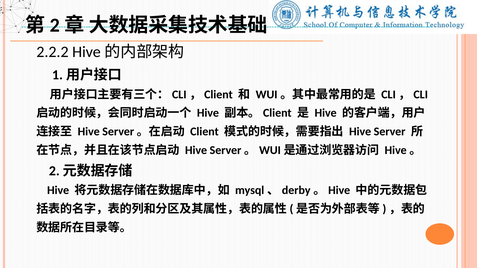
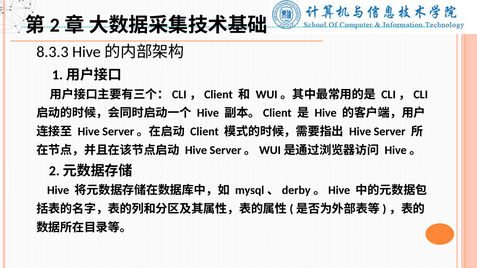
2.2.2: 2.2.2 -> 8.3.3
